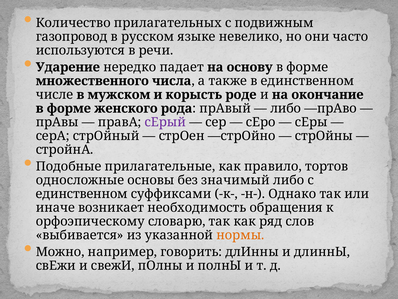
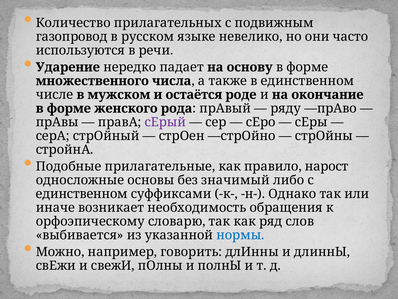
корысть: корысть -> остаётся
либо at (286, 108): либо -> ряду
тортов: тортов -> нарост
нормы colour: orange -> blue
